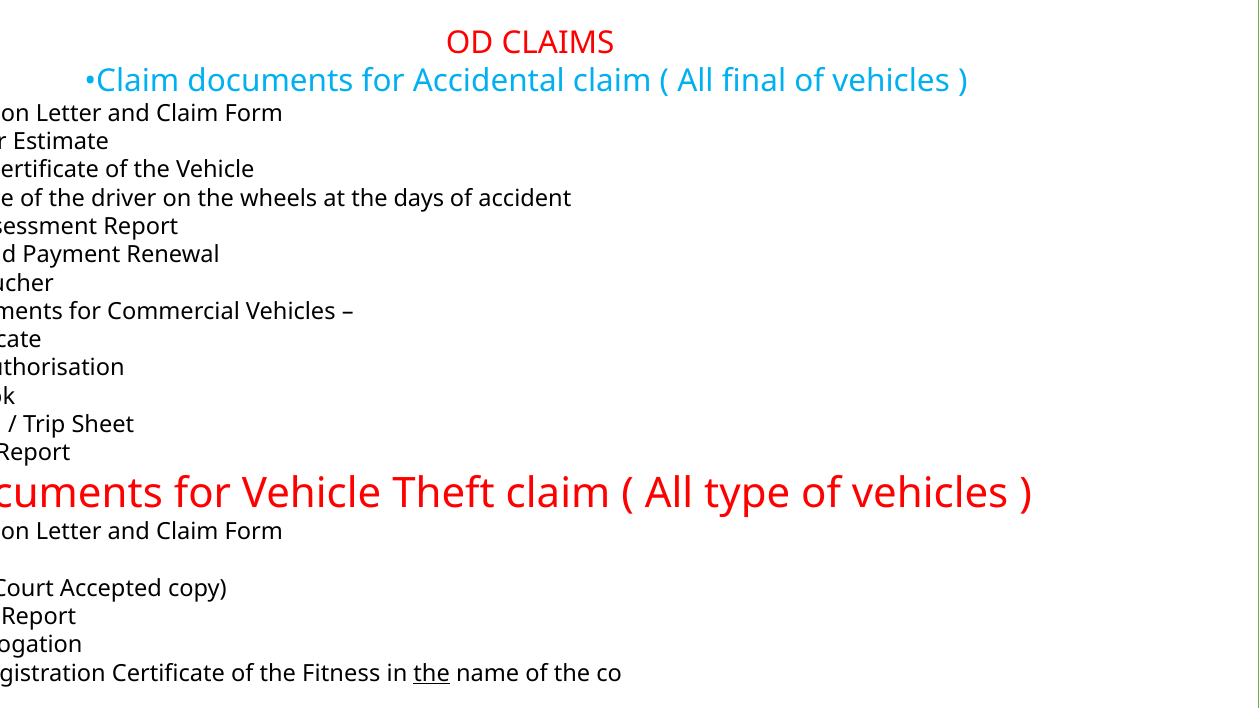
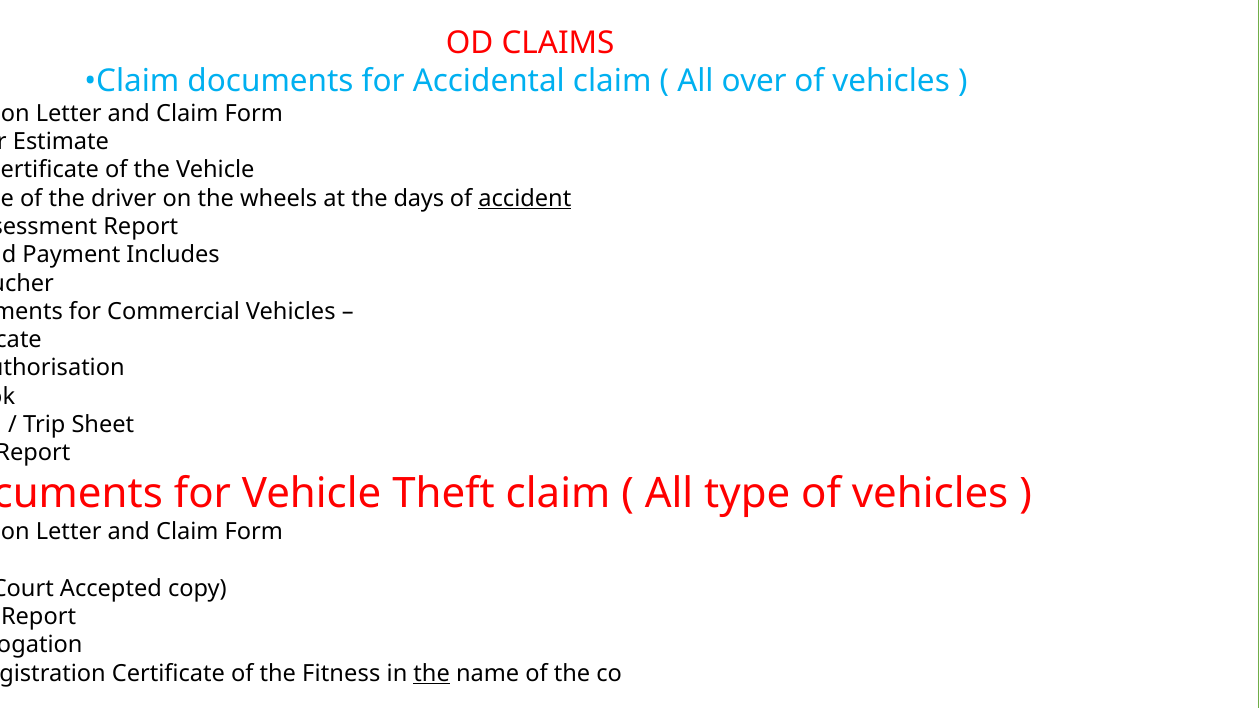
All final: final -> over
accident underline: none -> present
Renewal: Renewal -> Includes
